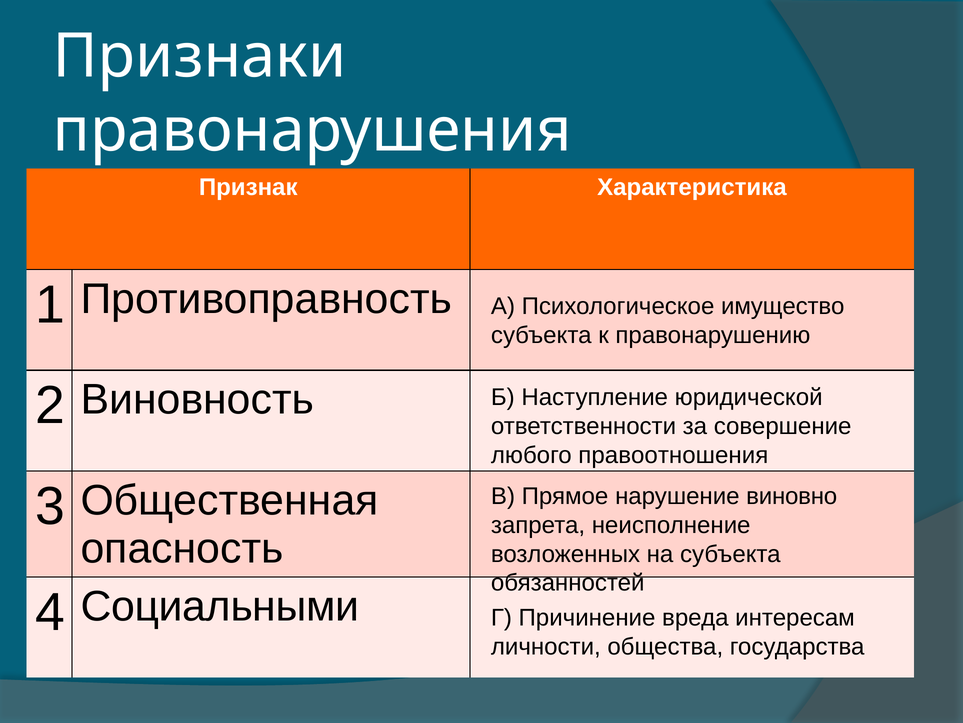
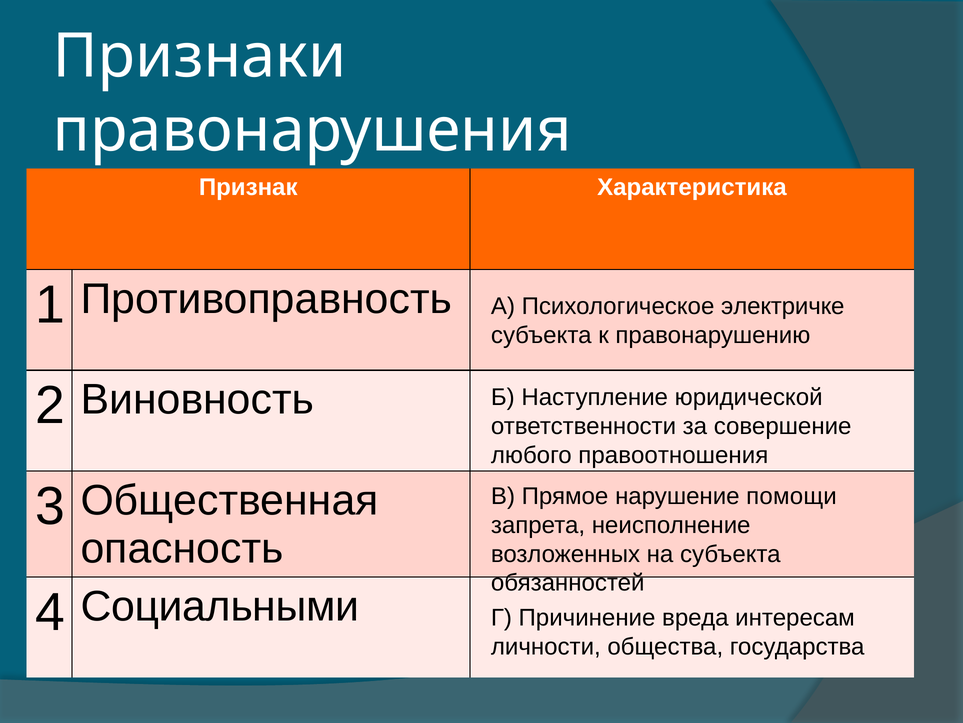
имущество: имущество -> электричке
виновно: виновно -> помощи
